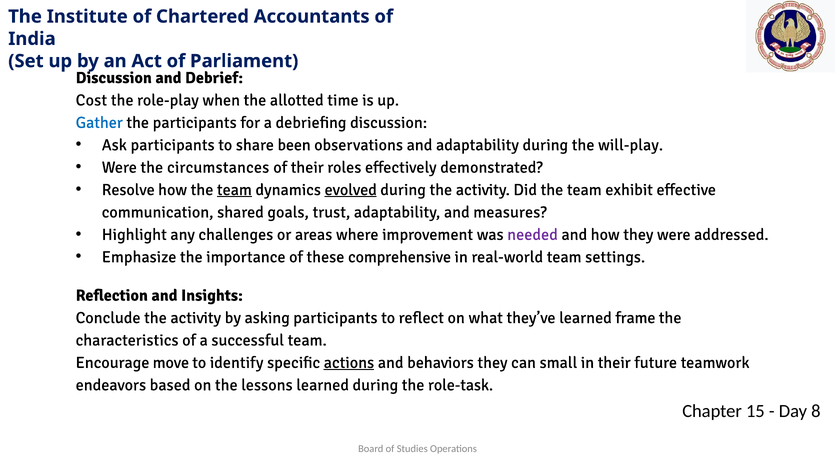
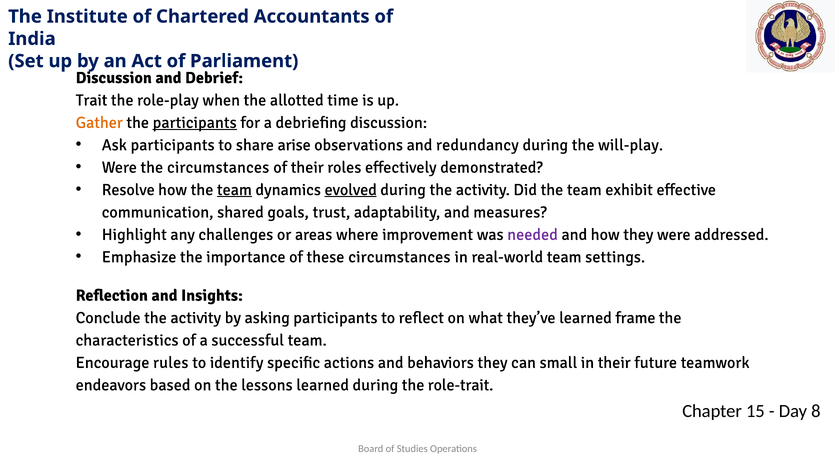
Cost: Cost -> Trait
Gather colour: blue -> orange
participants at (195, 122) underline: none -> present
been: been -> arise
and adaptability: adaptability -> redundancy
these comprehensive: comprehensive -> circumstances
move: move -> rules
actions underline: present -> none
role-task: role-task -> role-trait
